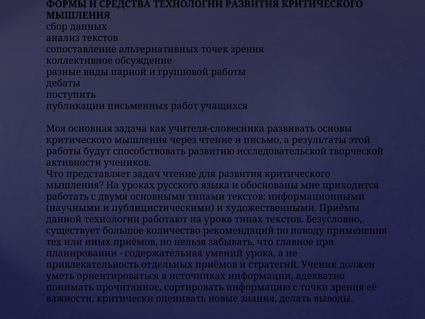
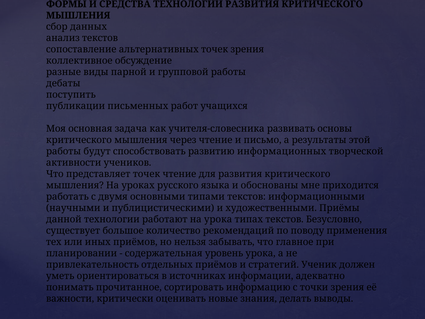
исследовательской: исследовательской -> информационных
представляет задач: задач -> точек
умений: умений -> уровень
